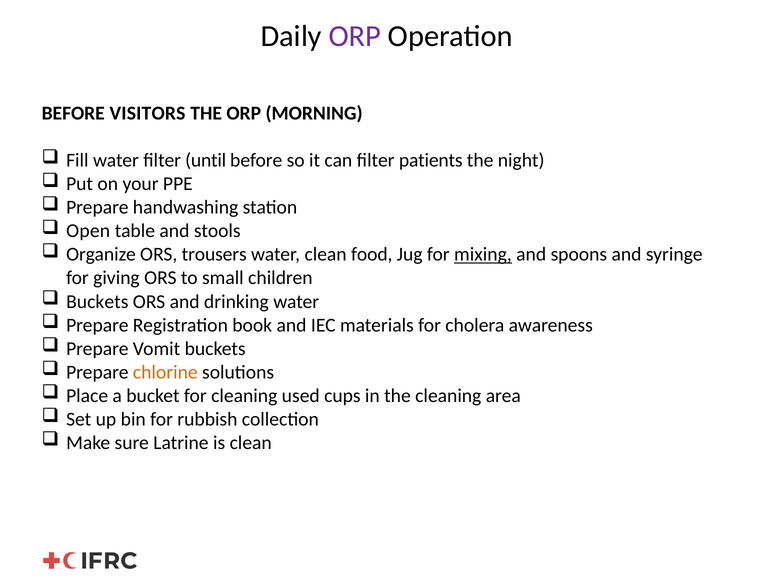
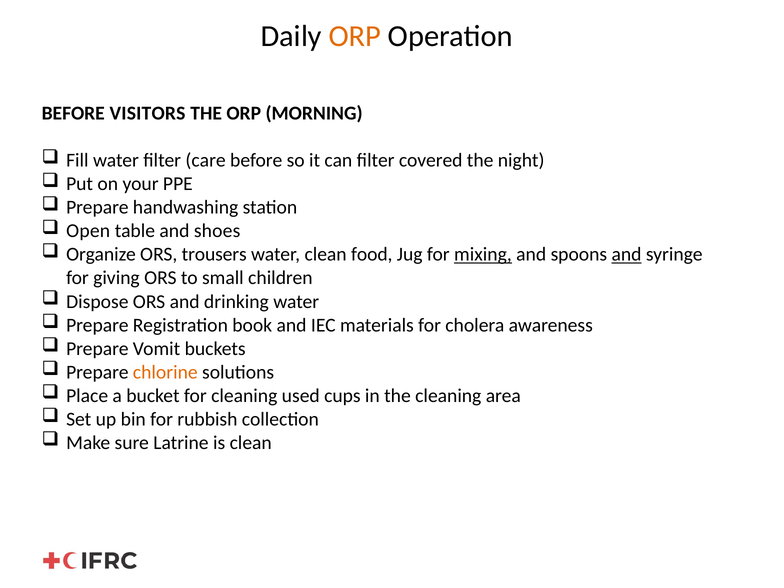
ORP at (355, 36) colour: purple -> orange
until: until -> care
patients: patients -> covered
stools: stools -> shoes
and at (627, 255) underline: none -> present
Buckets at (97, 302): Buckets -> Dispose
